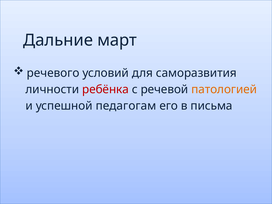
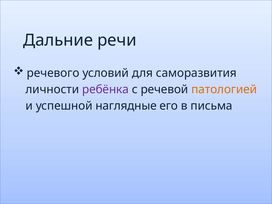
март: март -> речи
ребёнка colour: red -> purple
педагогам: педагогам -> наглядные
